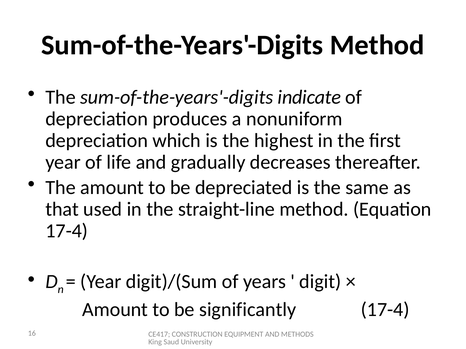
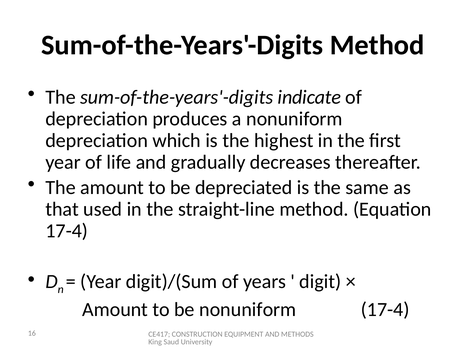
be significantly: significantly -> nonuniform
